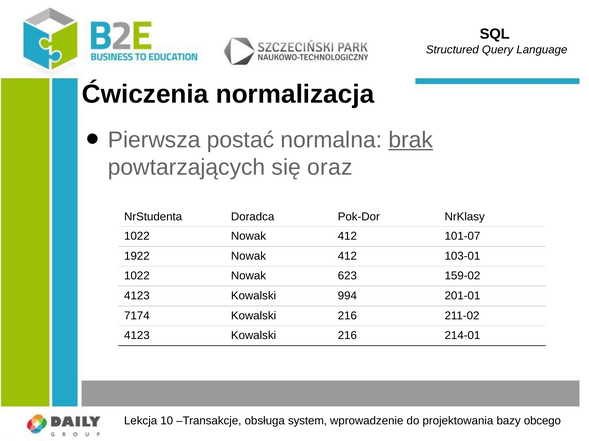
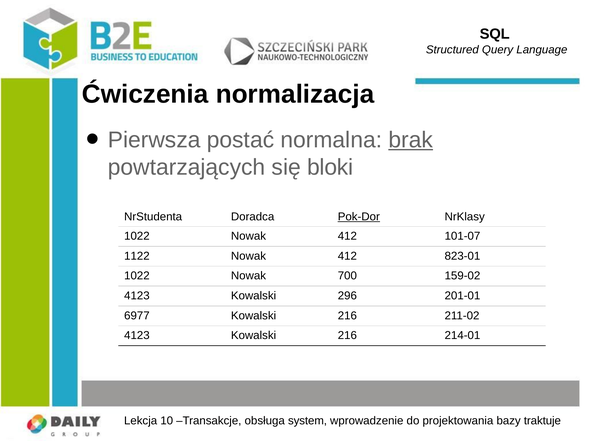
oraz: oraz -> bloki
Pok-Dor underline: none -> present
1922: 1922 -> 1122
103-01: 103-01 -> 823-01
623: 623 -> 700
994: 994 -> 296
7174: 7174 -> 6977
obcego: obcego -> traktuje
